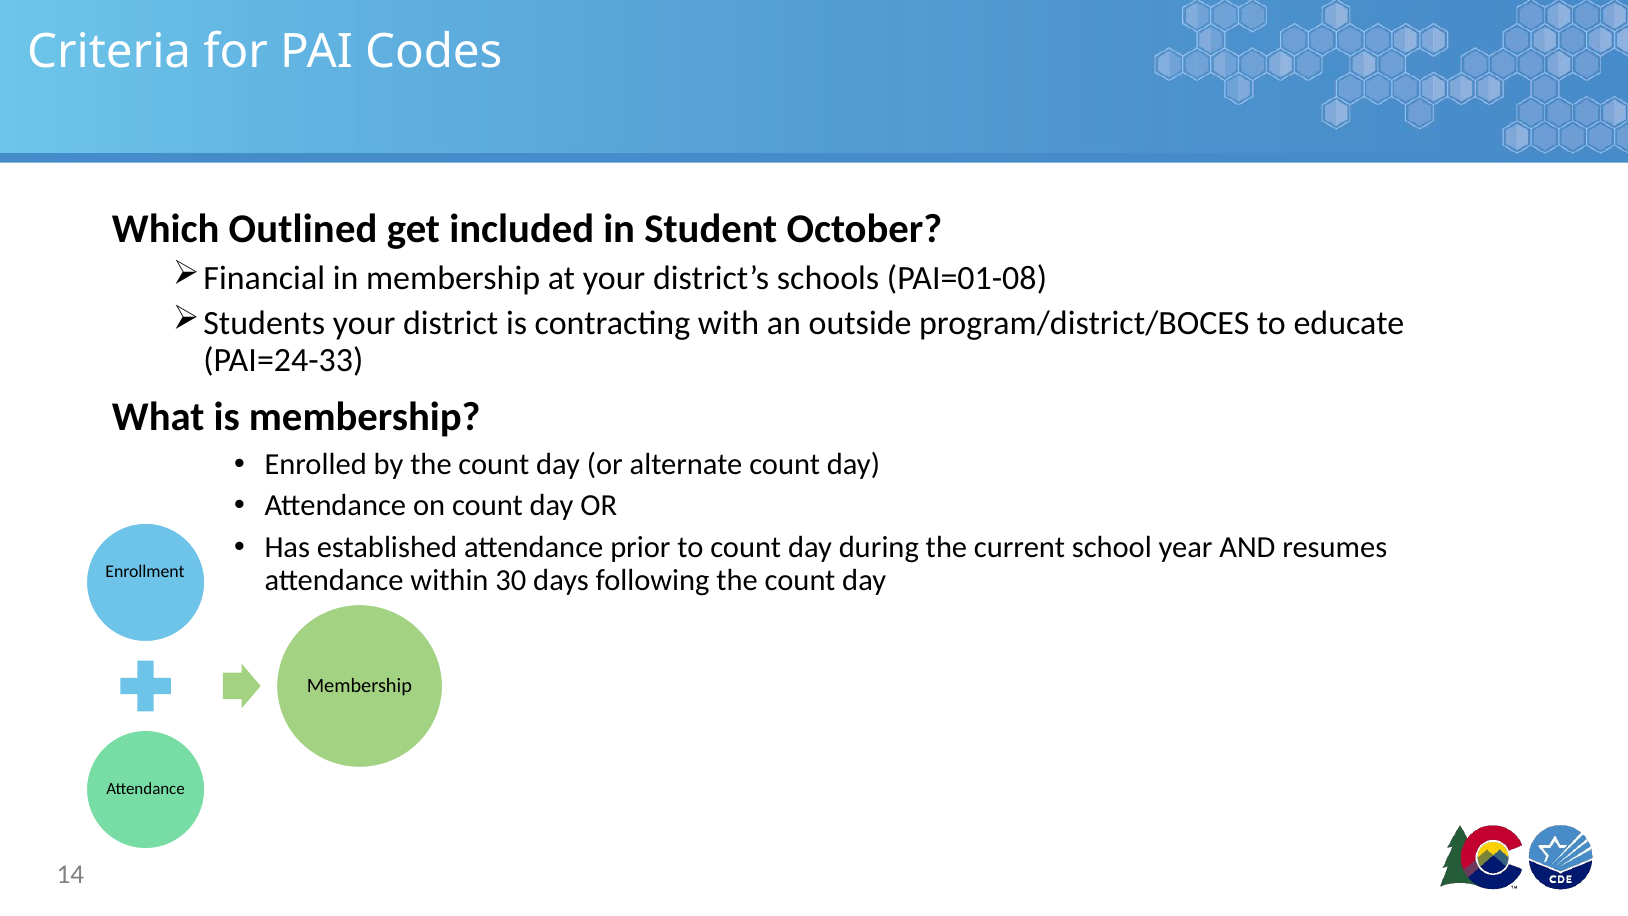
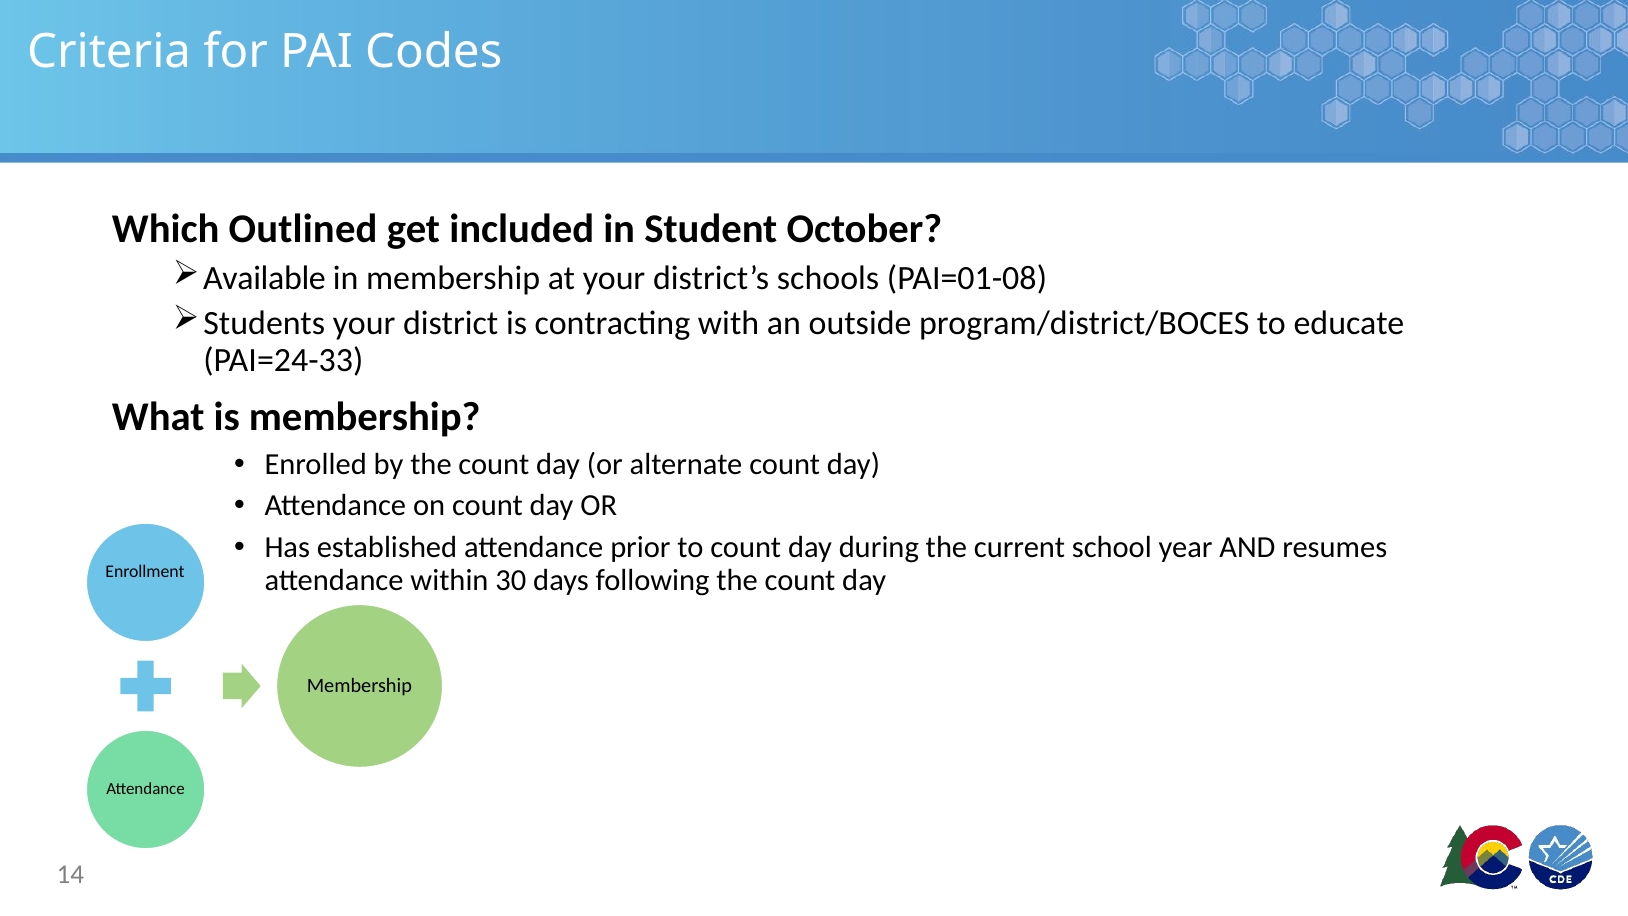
Financial: Financial -> Available
